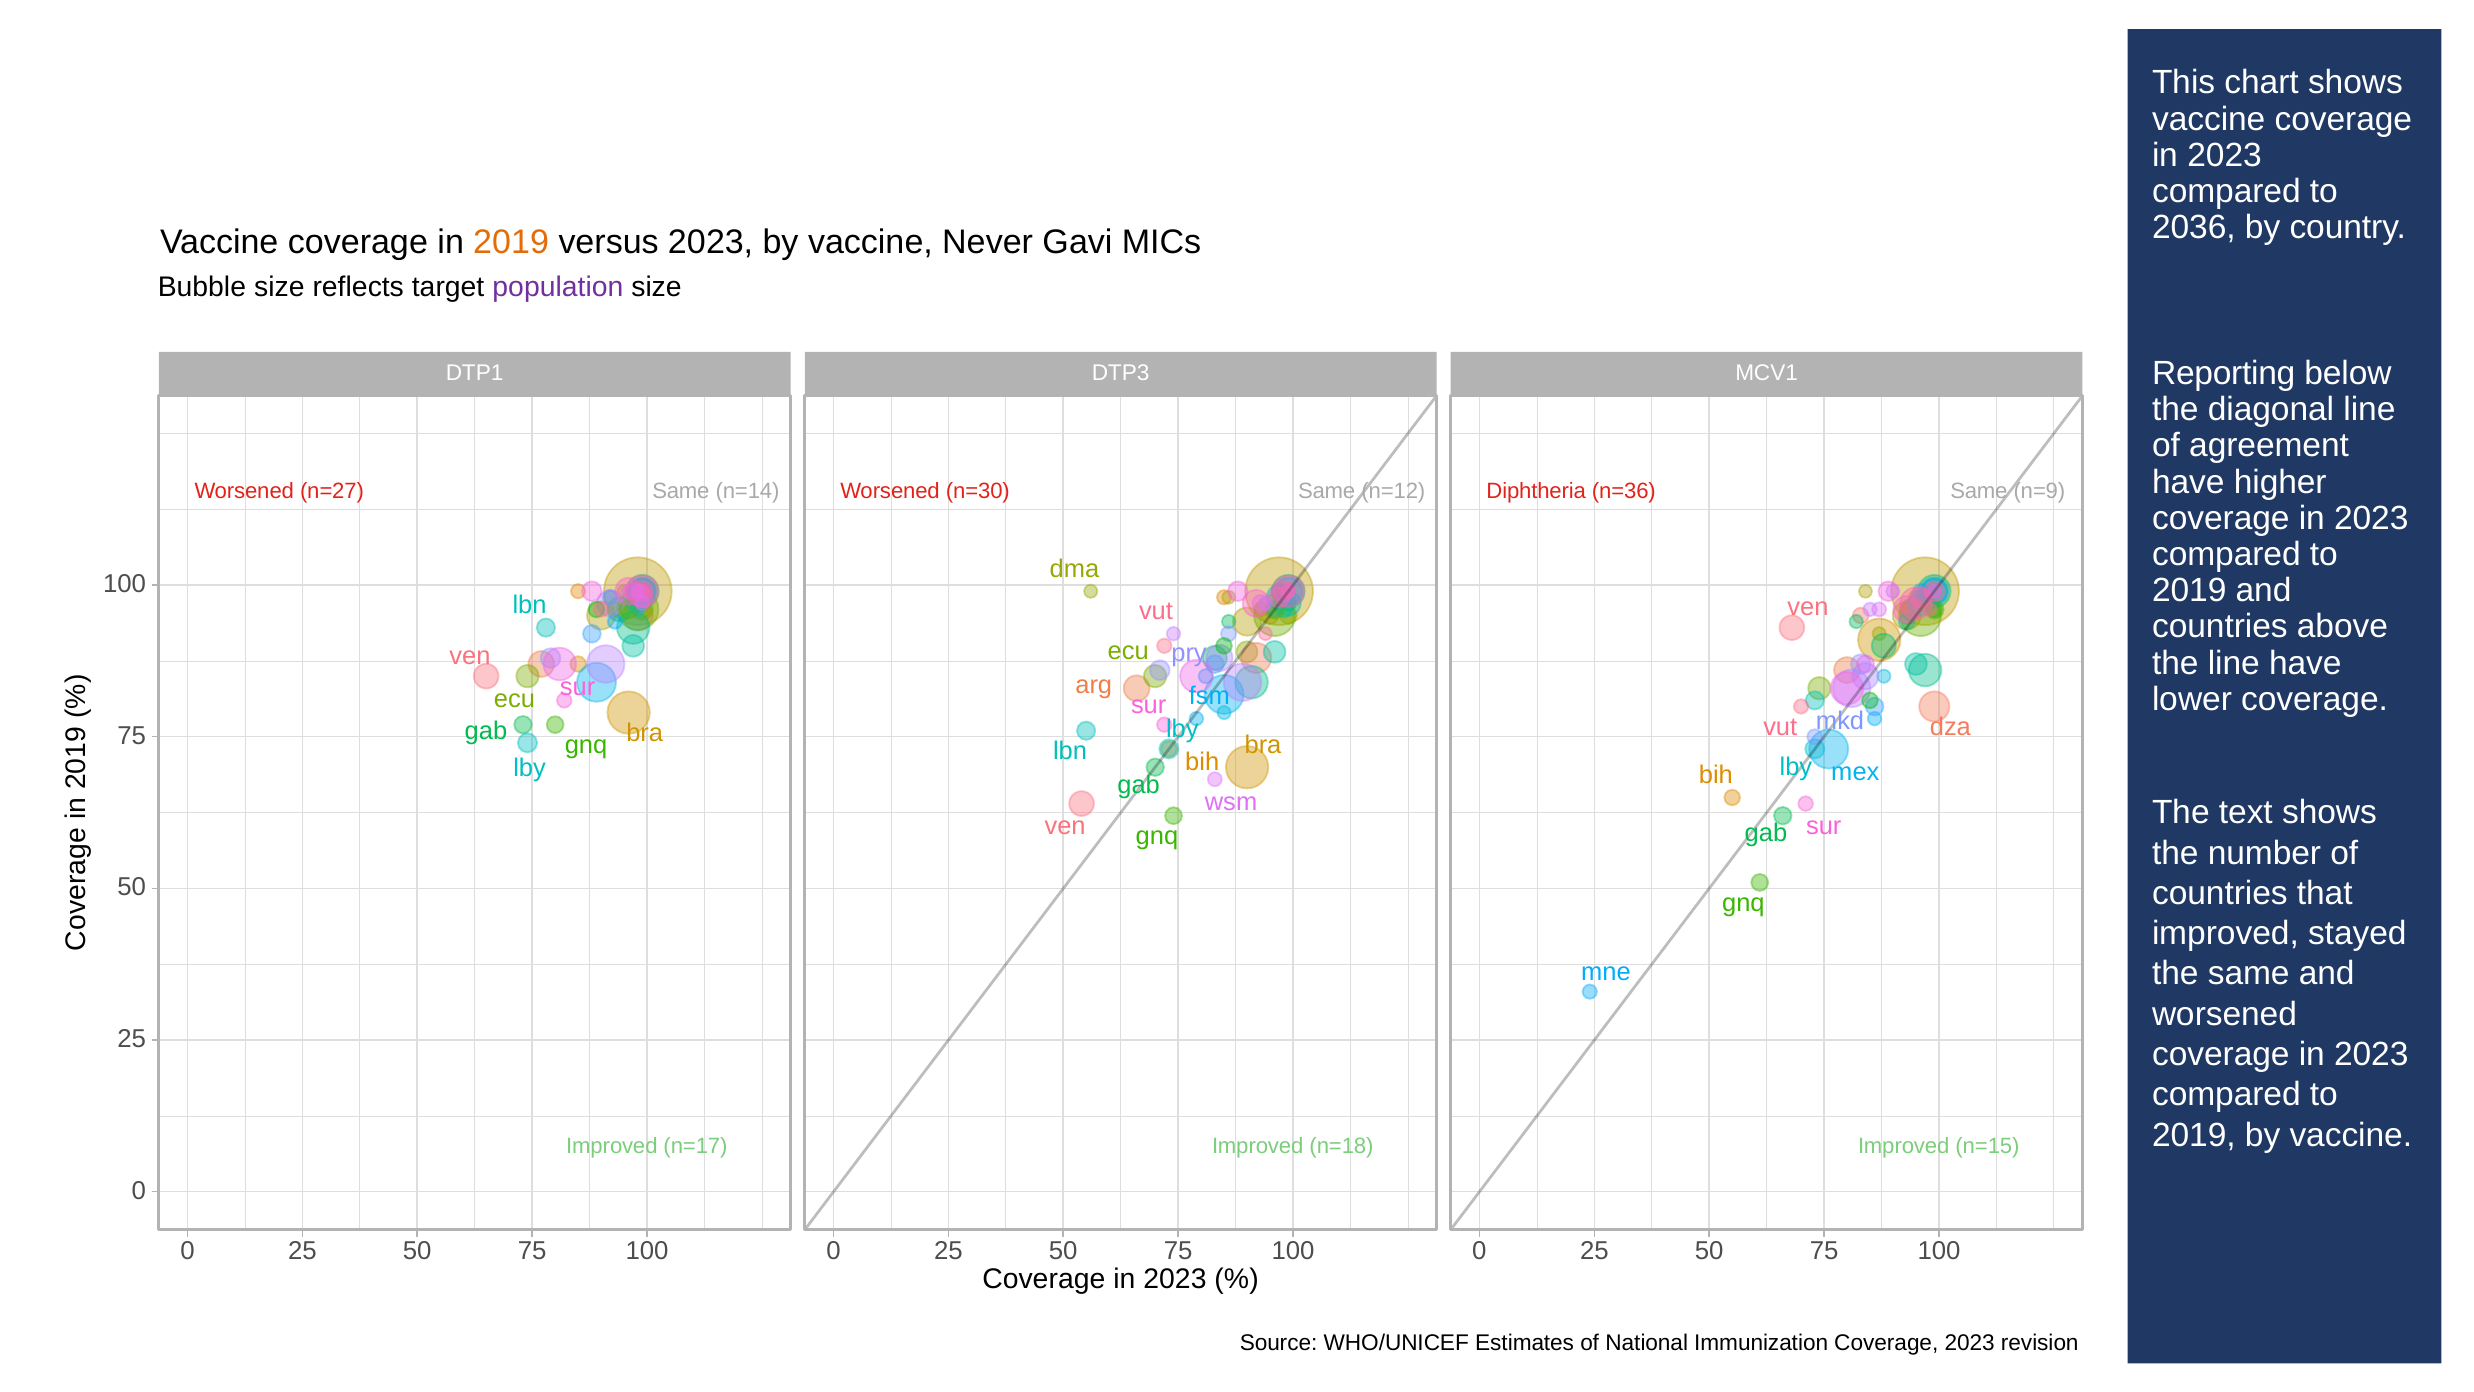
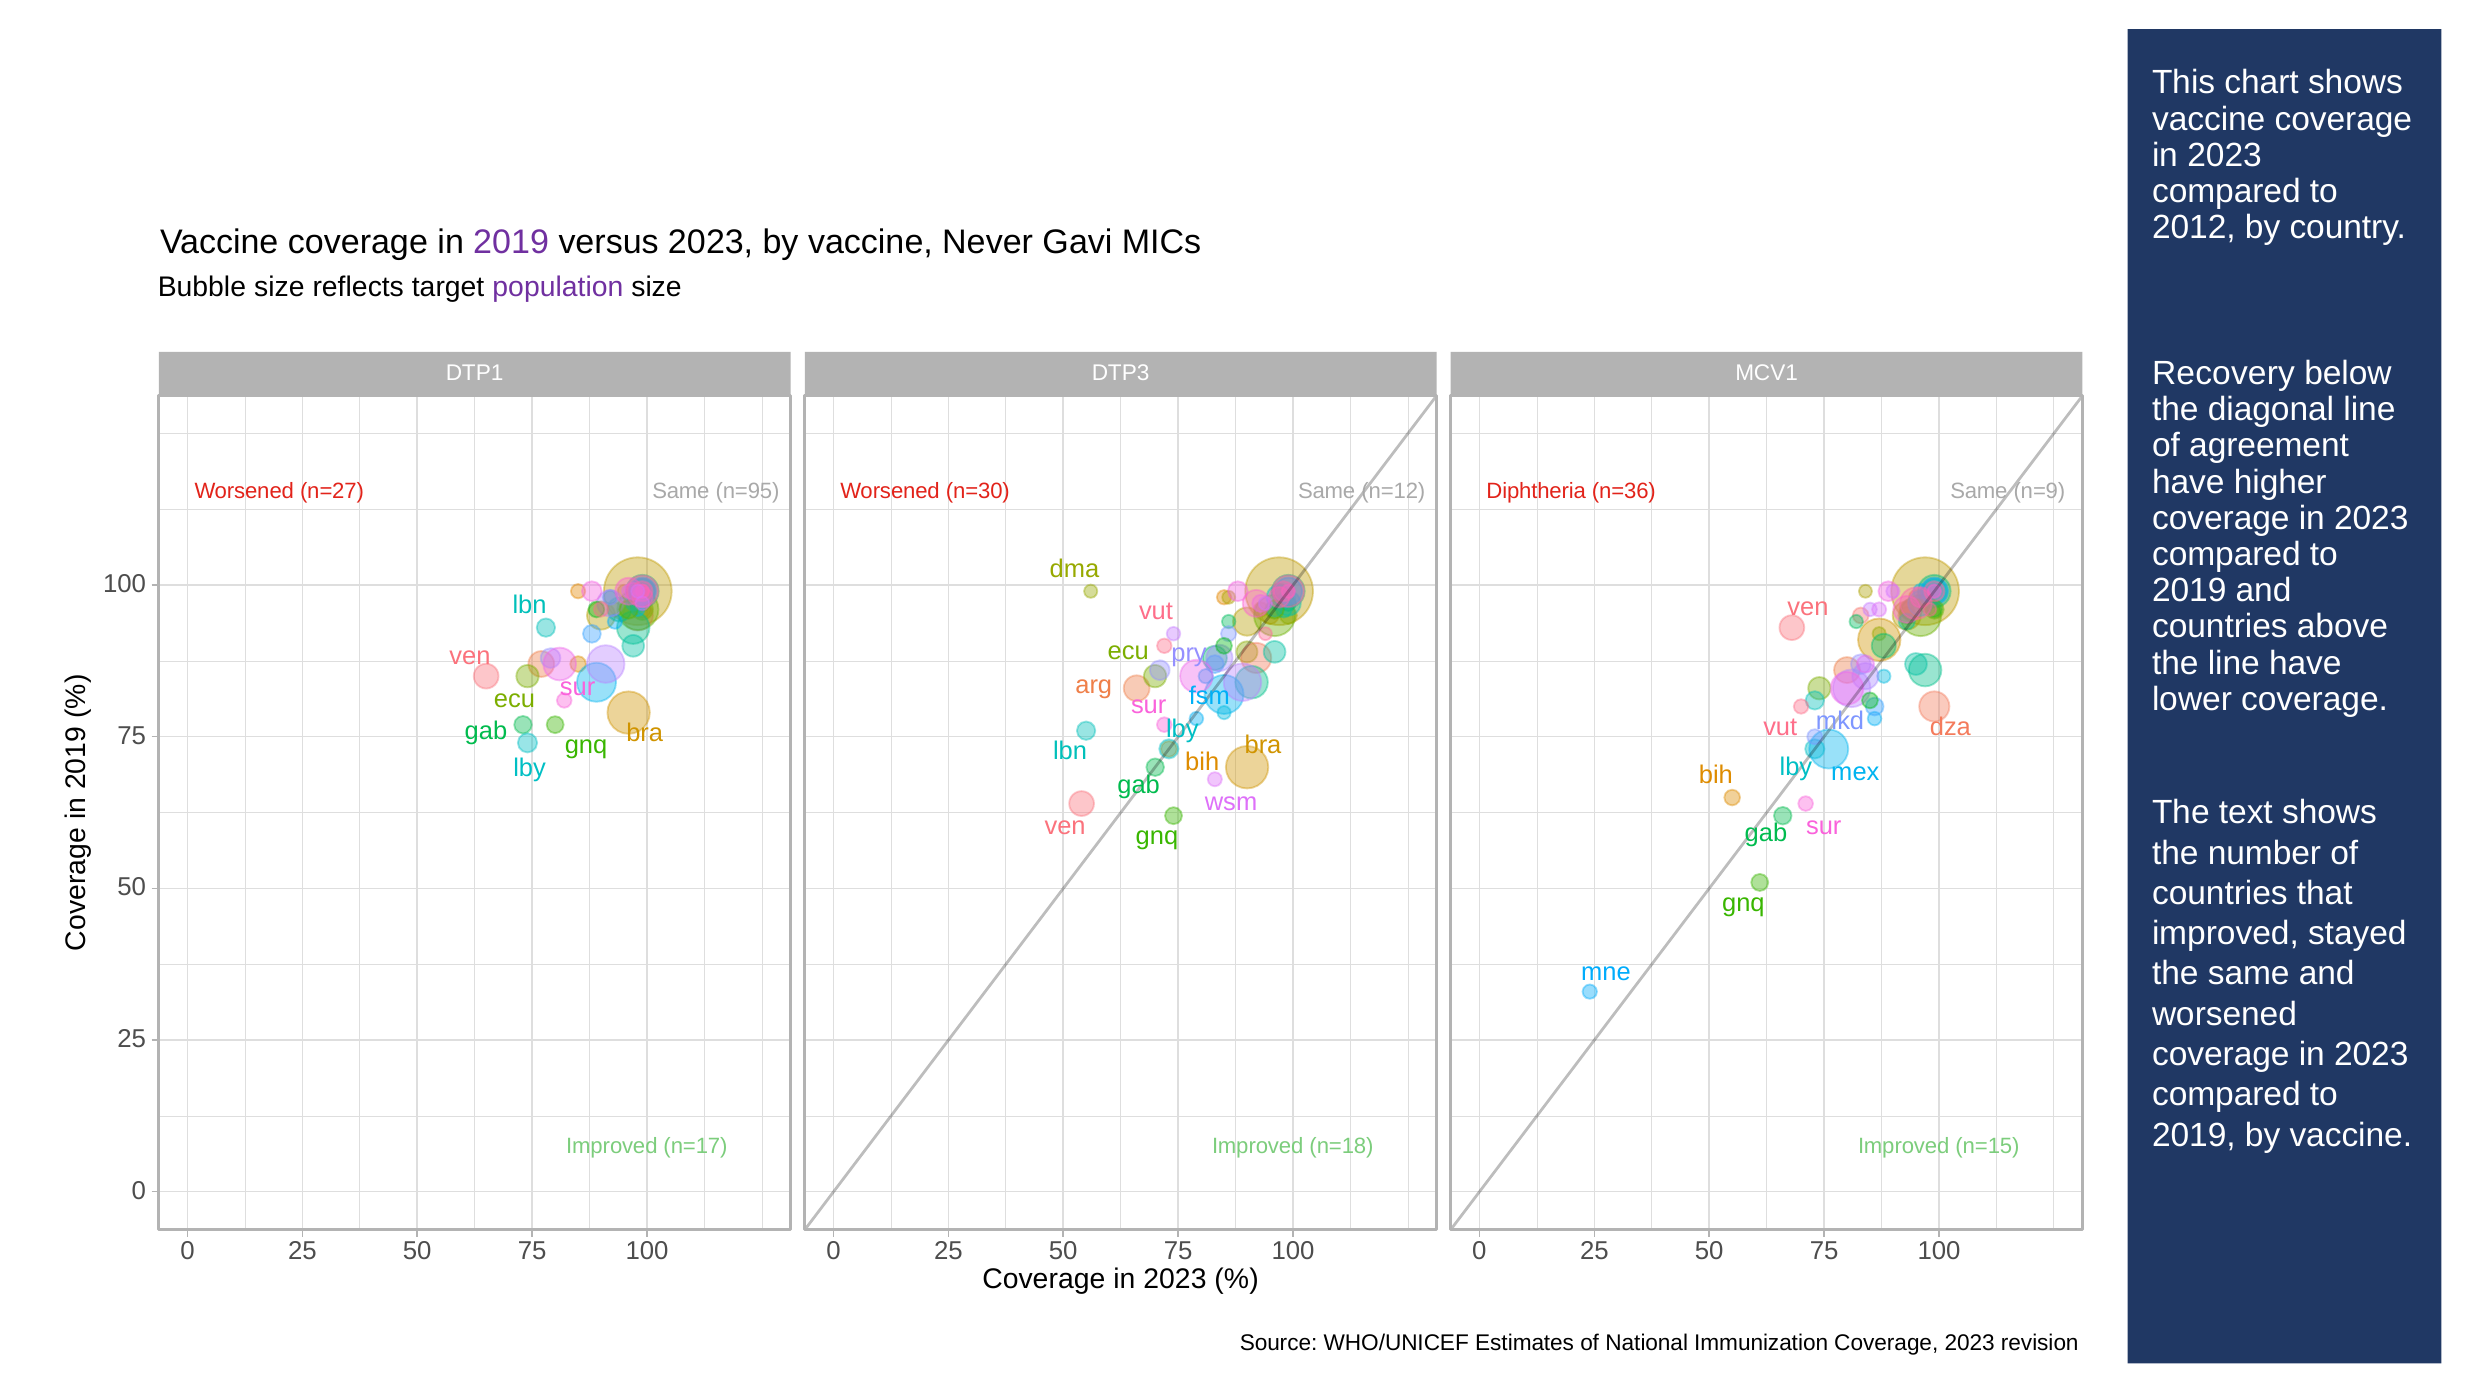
2036: 2036 -> 2012
2019 at (511, 243) colour: orange -> purple
Reporting: Reporting -> Recovery
n=14: n=14 -> n=95
